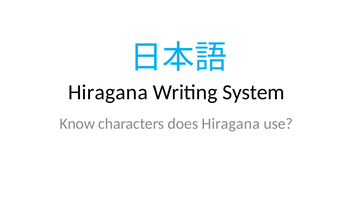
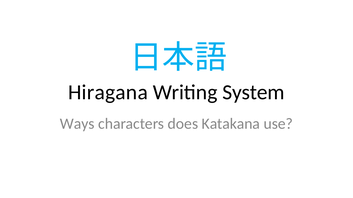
Know: Know -> Ways
does Hiragana: Hiragana -> Katakana
